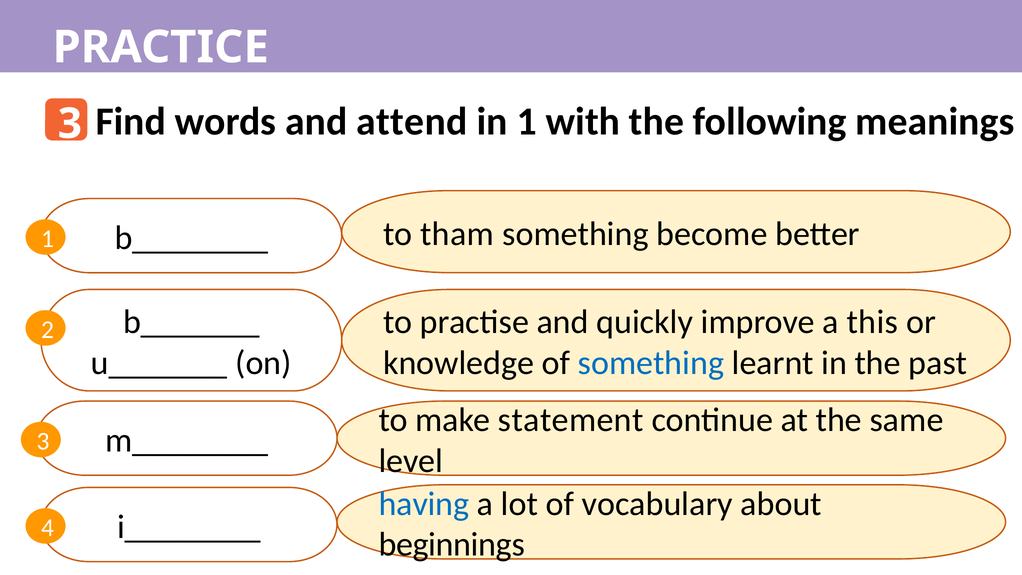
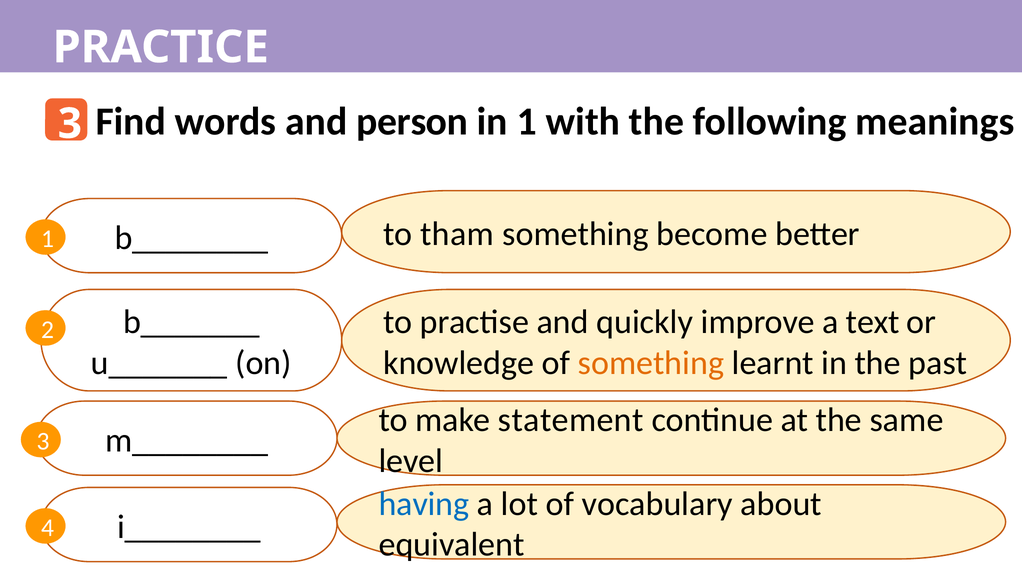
attend: attend -> person
this: this -> text
something at (651, 363) colour: blue -> orange
beginnings: beginnings -> equivalent
